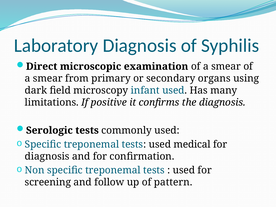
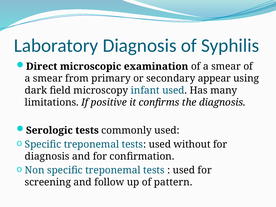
organs: organs -> appear
medical: medical -> without
